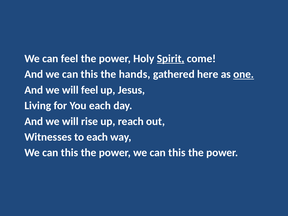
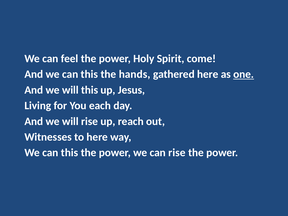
Spirit underline: present -> none
will feel: feel -> this
to each: each -> here
power we can this: this -> rise
